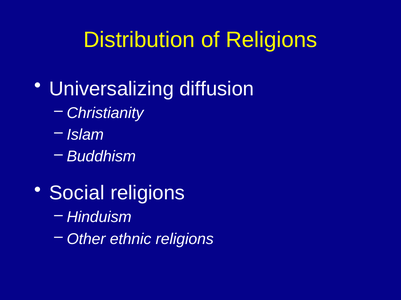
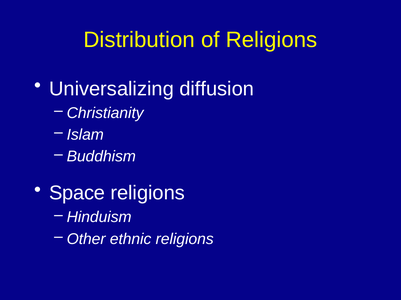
Social: Social -> Space
